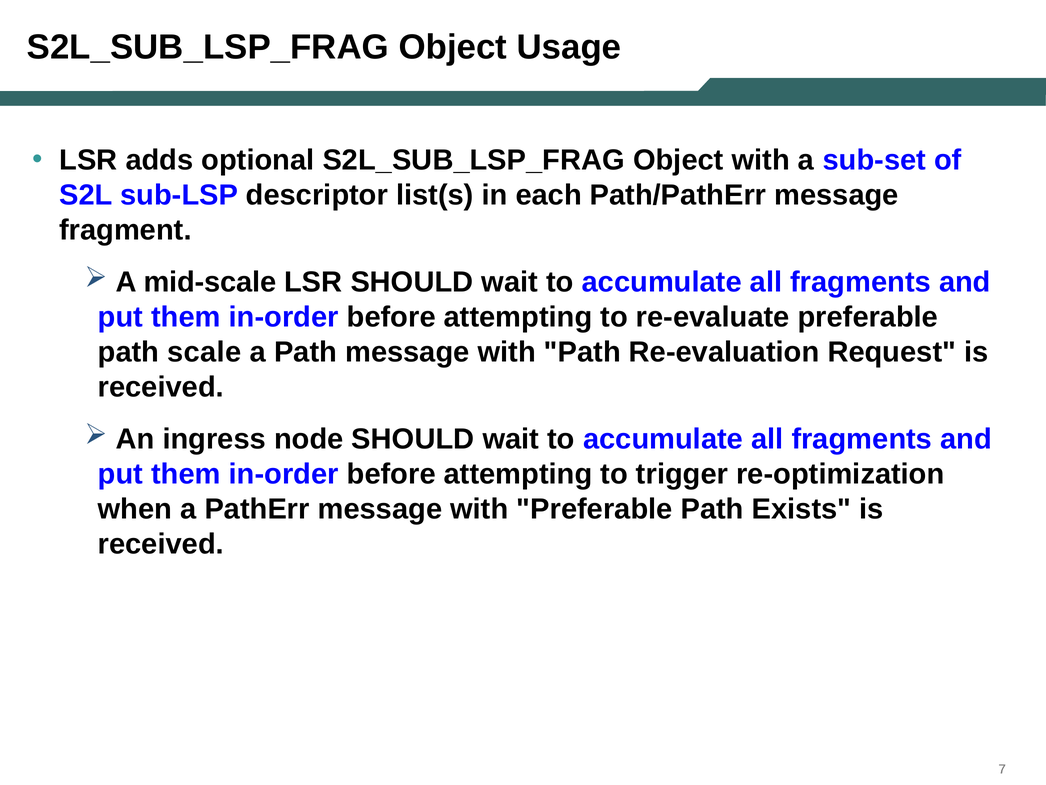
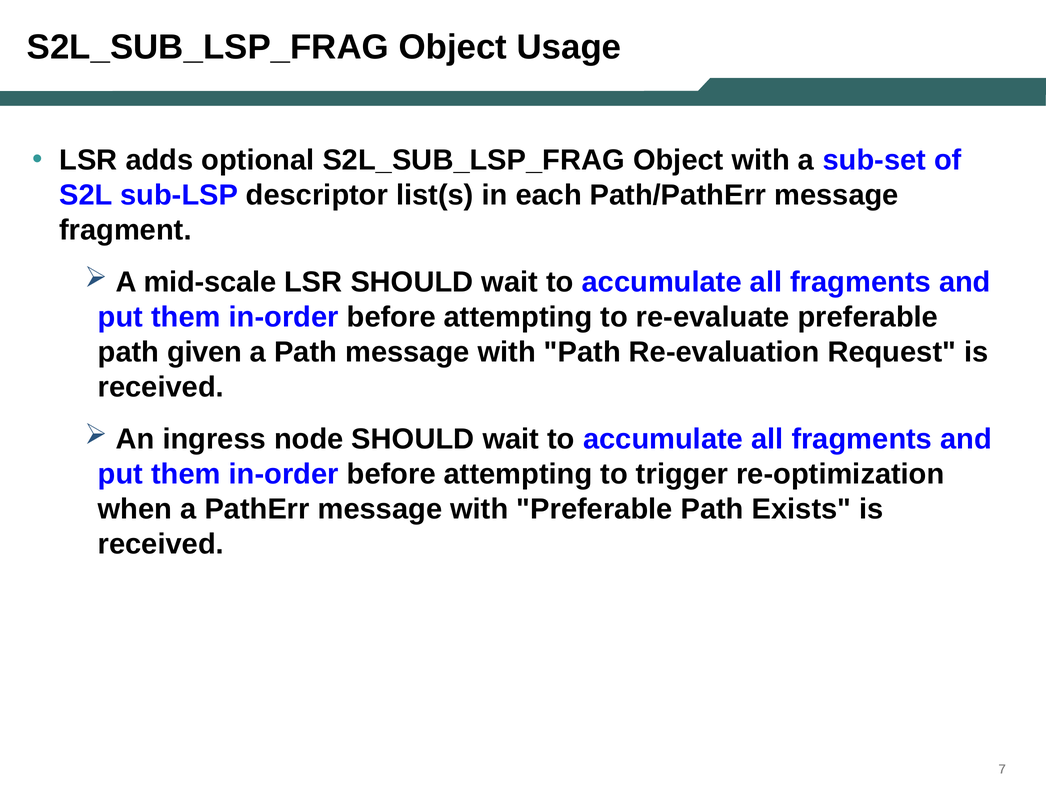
scale: scale -> given
